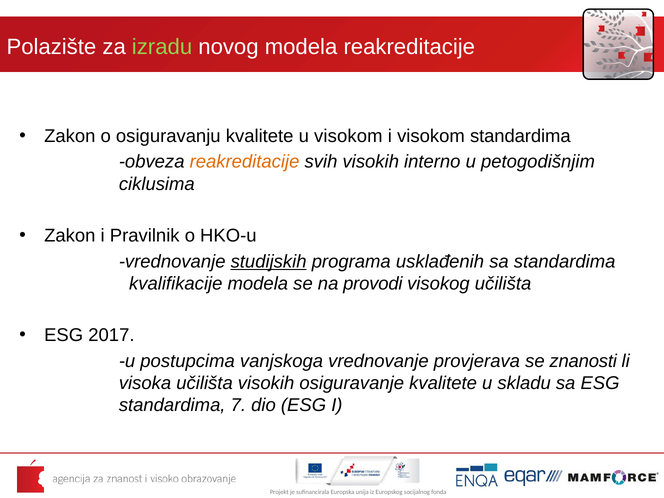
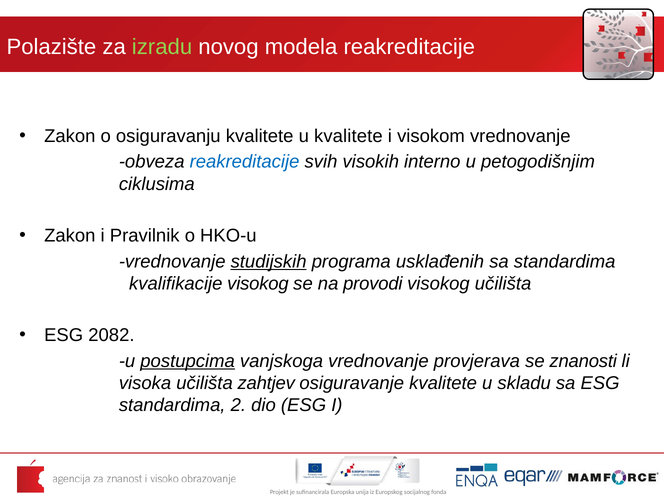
u visokom: visokom -> kvalitete
visokom standardima: standardima -> vrednovanje
reakreditacije at (245, 162) colour: orange -> blue
kvalifikacije modela: modela -> visokog
2017: 2017 -> 2082
postupcima underline: none -> present
učilišta visokih: visokih -> zahtjev
7: 7 -> 2
